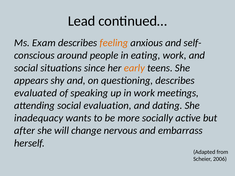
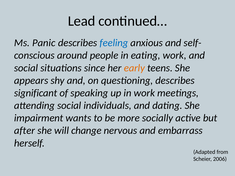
Exam: Exam -> Panic
feeling colour: orange -> blue
evaluated: evaluated -> significant
evaluation: evaluation -> individuals
inadequacy: inadequacy -> impairment
